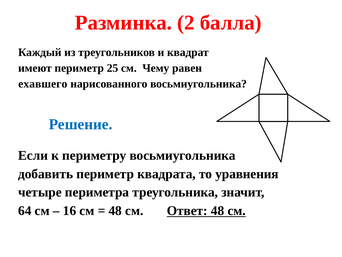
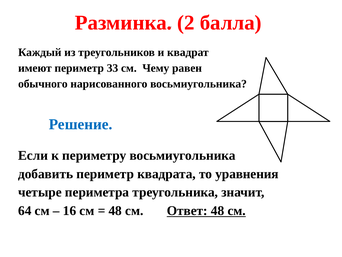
25: 25 -> 33
ехавшего: ехавшего -> обычного
